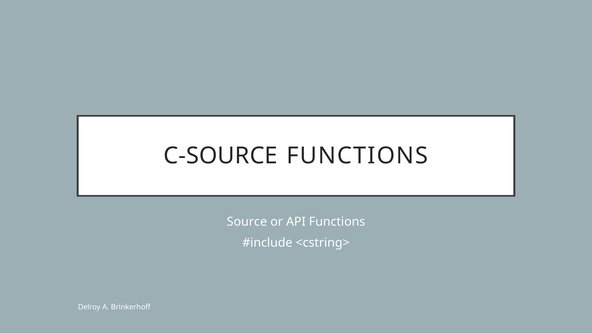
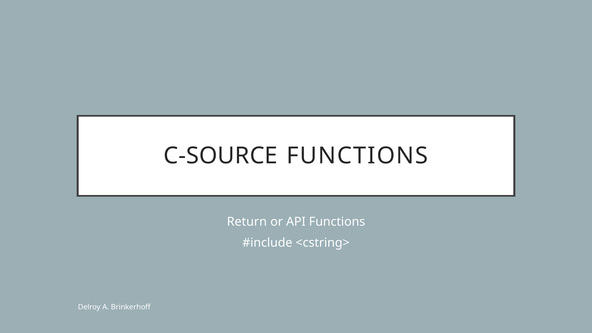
Source: Source -> Return
